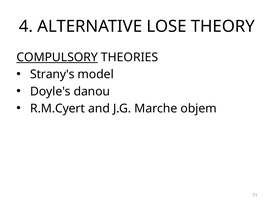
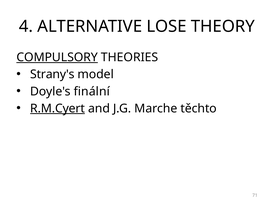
danou: danou -> finální
R.M.Cyert underline: none -> present
objem: objem -> těchto
